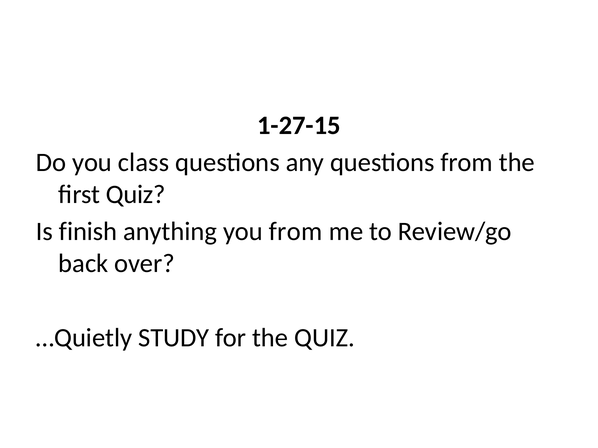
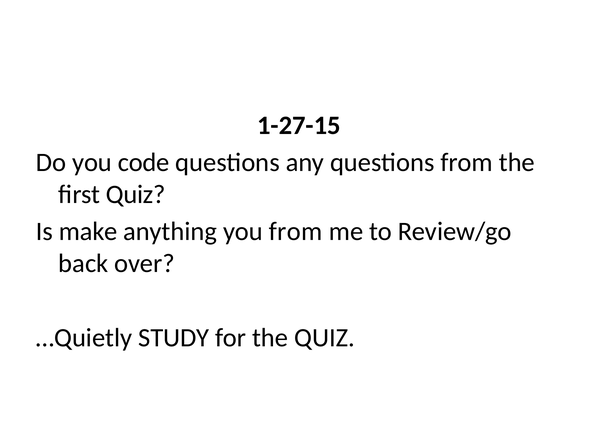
class: class -> code
finish: finish -> make
